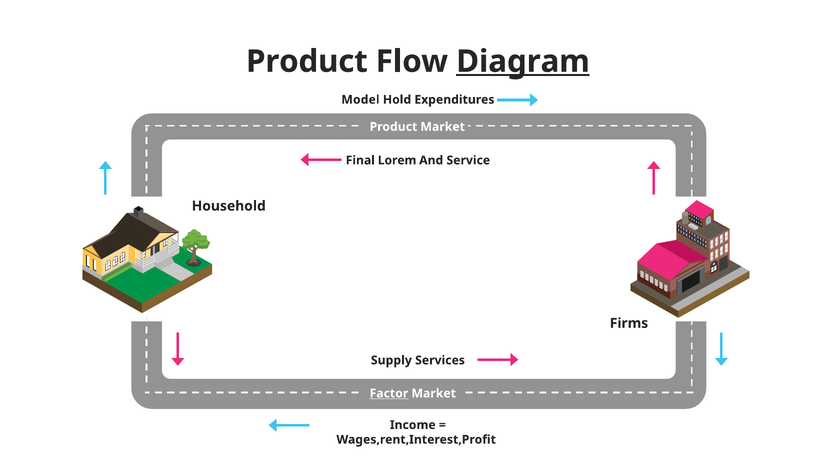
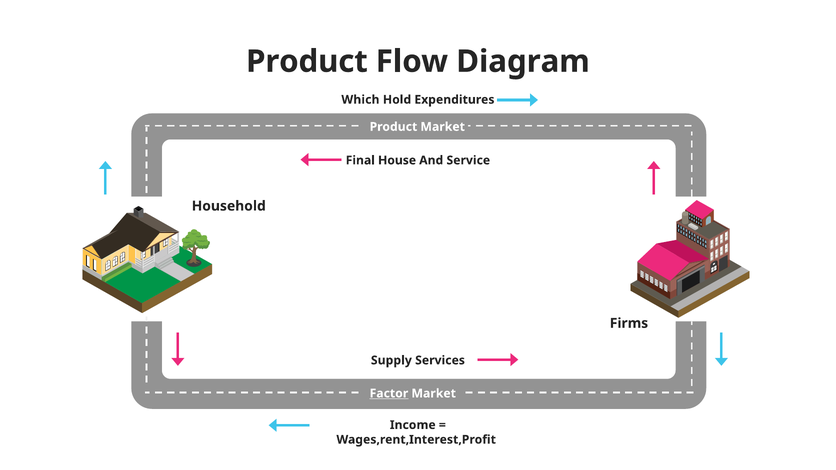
Diagram underline: present -> none
Model: Model -> Which
Lorem: Lorem -> House
